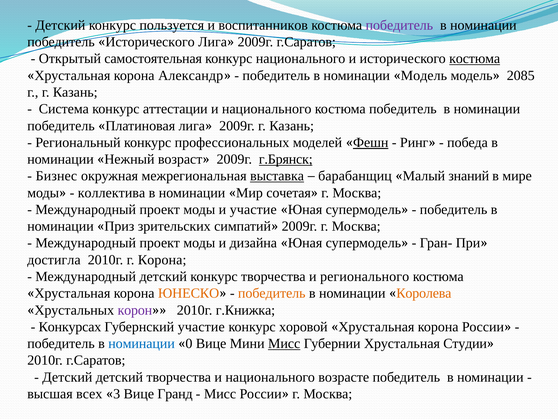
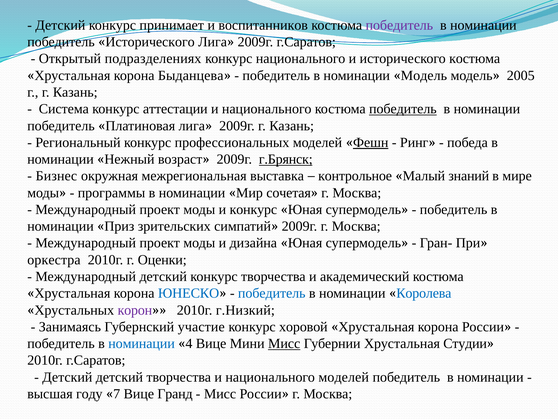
пользуется: пользуется -> принимает
самостоятельная: самостоятельная -> подразделениях
костюма at (475, 59) underline: present -> none
Александр: Александр -> Быданцева
2085: 2085 -> 2005
победитель at (403, 109) underline: none -> present
выставка underline: present -> none
барабанщиц: барабанщиц -> контрольное
коллектива: коллектива -> программы
и участие: участие -> конкурс
достигла: достигла -> оркестра
г Корона: Корона -> Оценки
регионального: регионального -> академический
ЮНЕСКО colour: orange -> blue
победитель at (272, 293) colour: orange -> blue
Королева colour: orange -> blue
г.Книжка: г.Книжка -> г.Низкий
Конкурсах: Конкурсах -> Занимаясь
0: 0 -> 4
национального возрасте: возрасте -> моделей
всех: всех -> году
3: 3 -> 7
